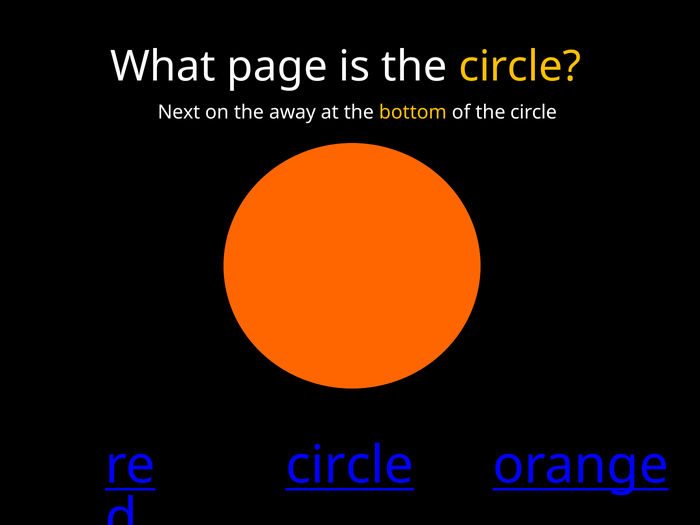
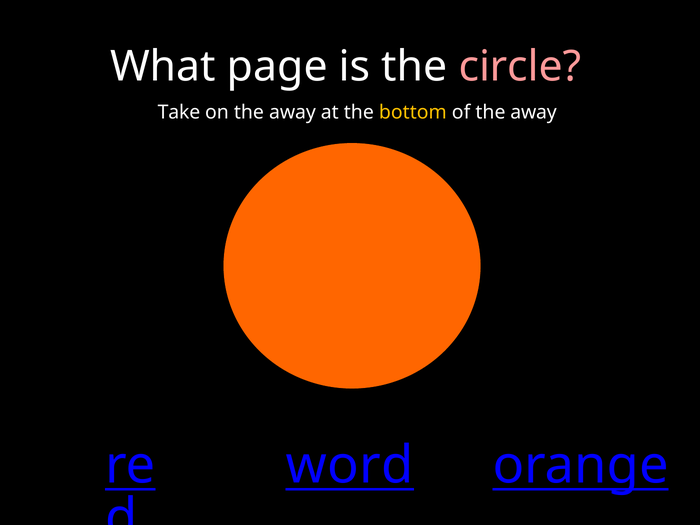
circle at (520, 67) colour: yellow -> pink
Next: Next -> Take
of the circle: circle -> away
circle at (350, 465): circle -> word
